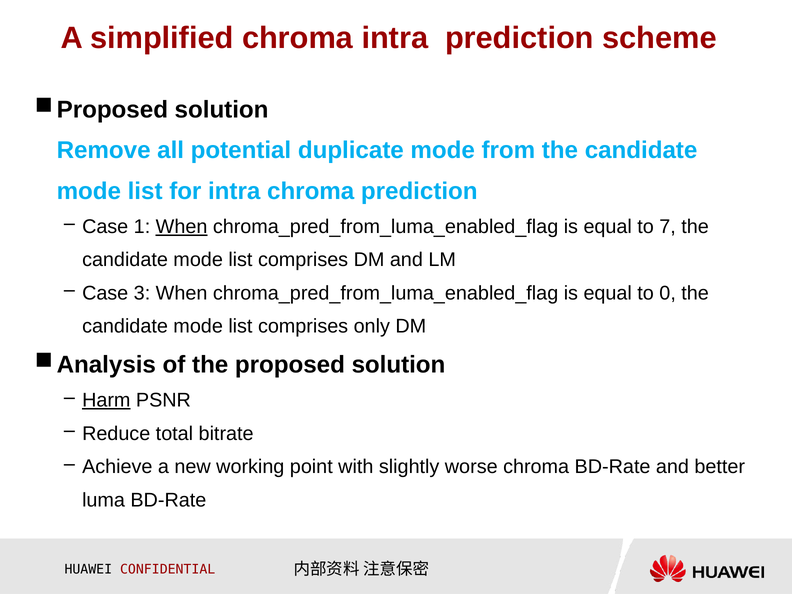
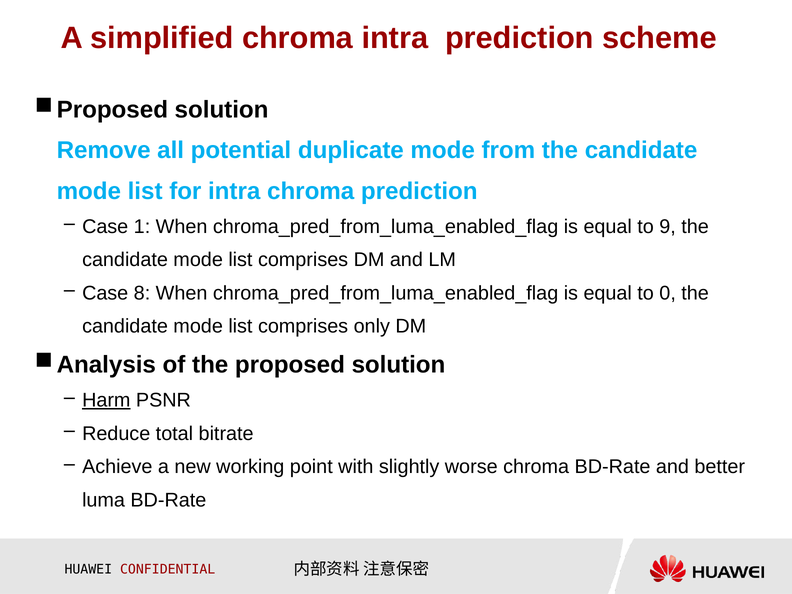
When at (182, 227) underline: present -> none
7: 7 -> 9
3: 3 -> 8
